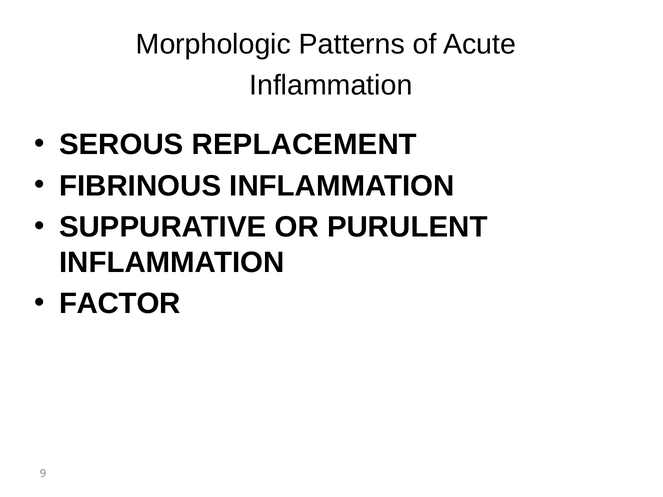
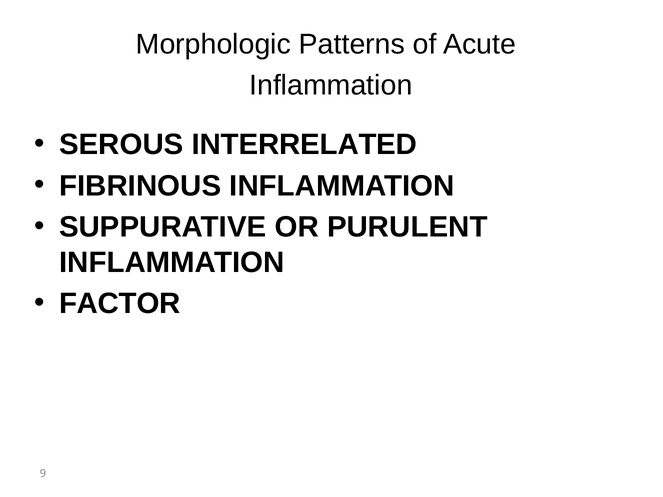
REPLACEMENT: REPLACEMENT -> INTERRELATED
